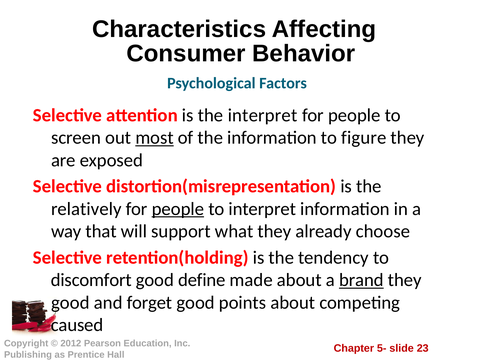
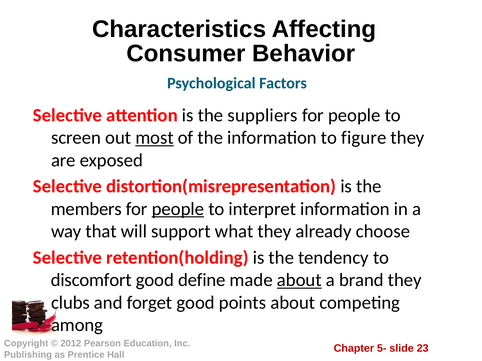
the interpret: interpret -> suppliers
relatively: relatively -> members
about at (299, 280) underline: none -> present
brand underline: present -> none
good at (70, 303): good -> clubs
caused: caused -> among
